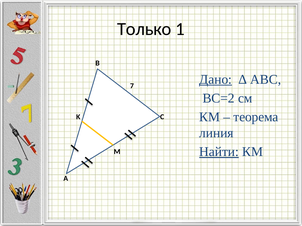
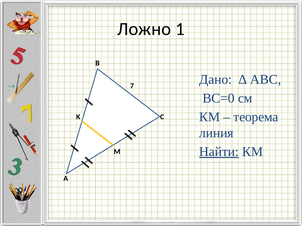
Только: Только -> Ложно
Дано underline: present -> none
ВС=2: ВС=2 -> ВС=0
